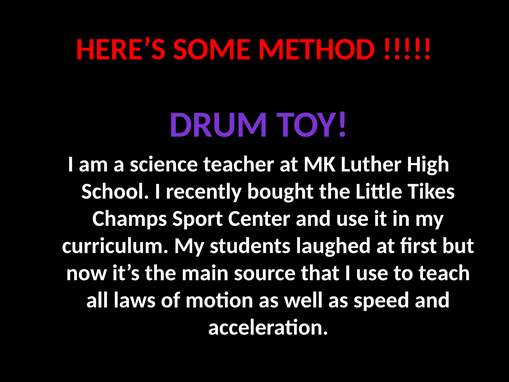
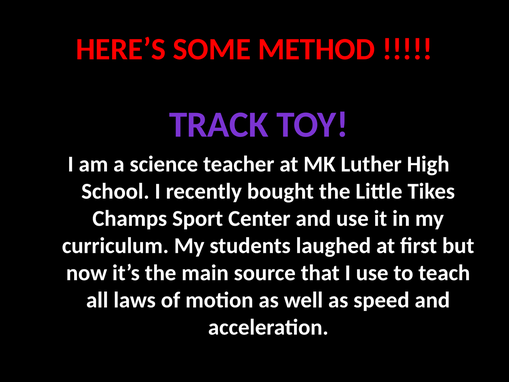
DRUM: DRUM -> TRACK
